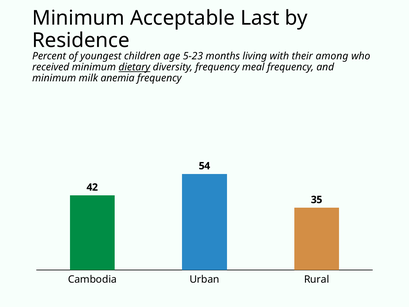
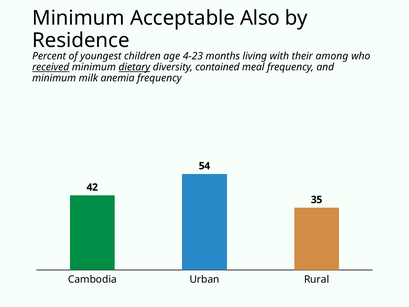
Last: Last -> Also
5-23: 5-23 -> 4-23
received underline: none -> present
diversity frequency: frequency -> contained
